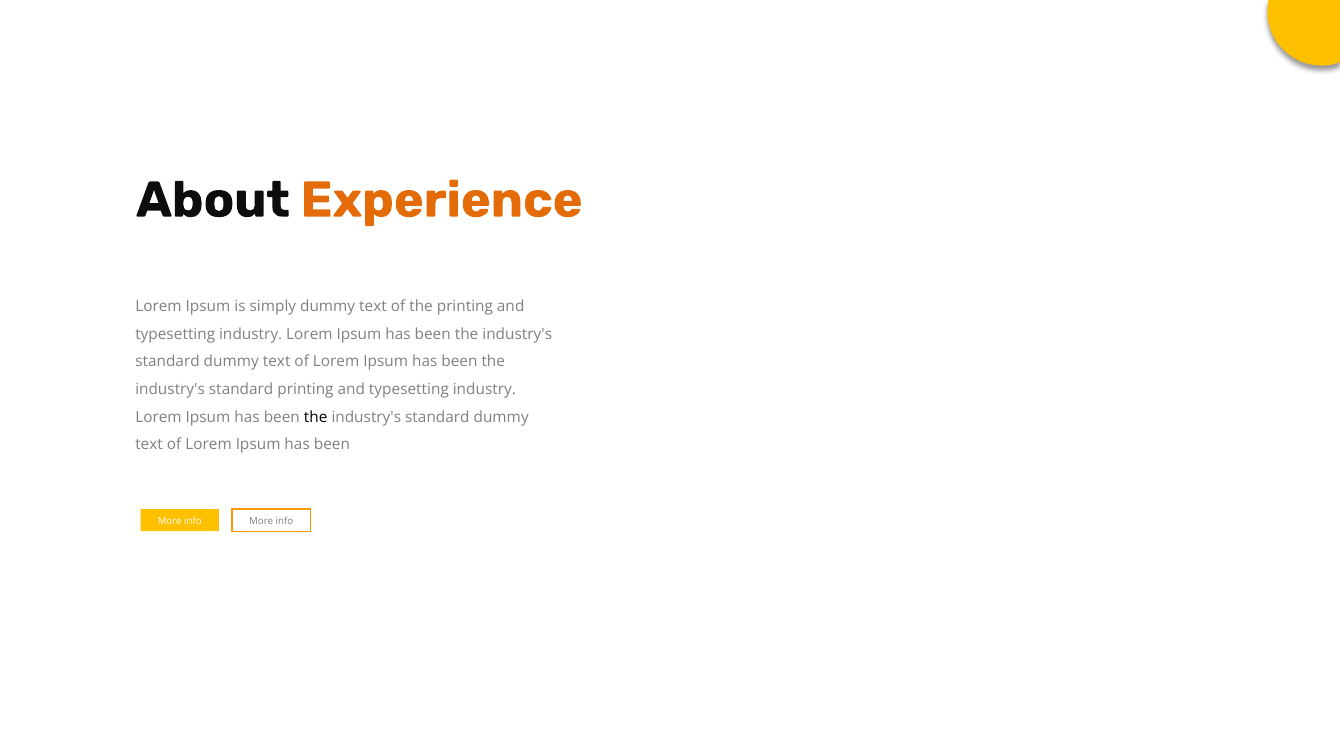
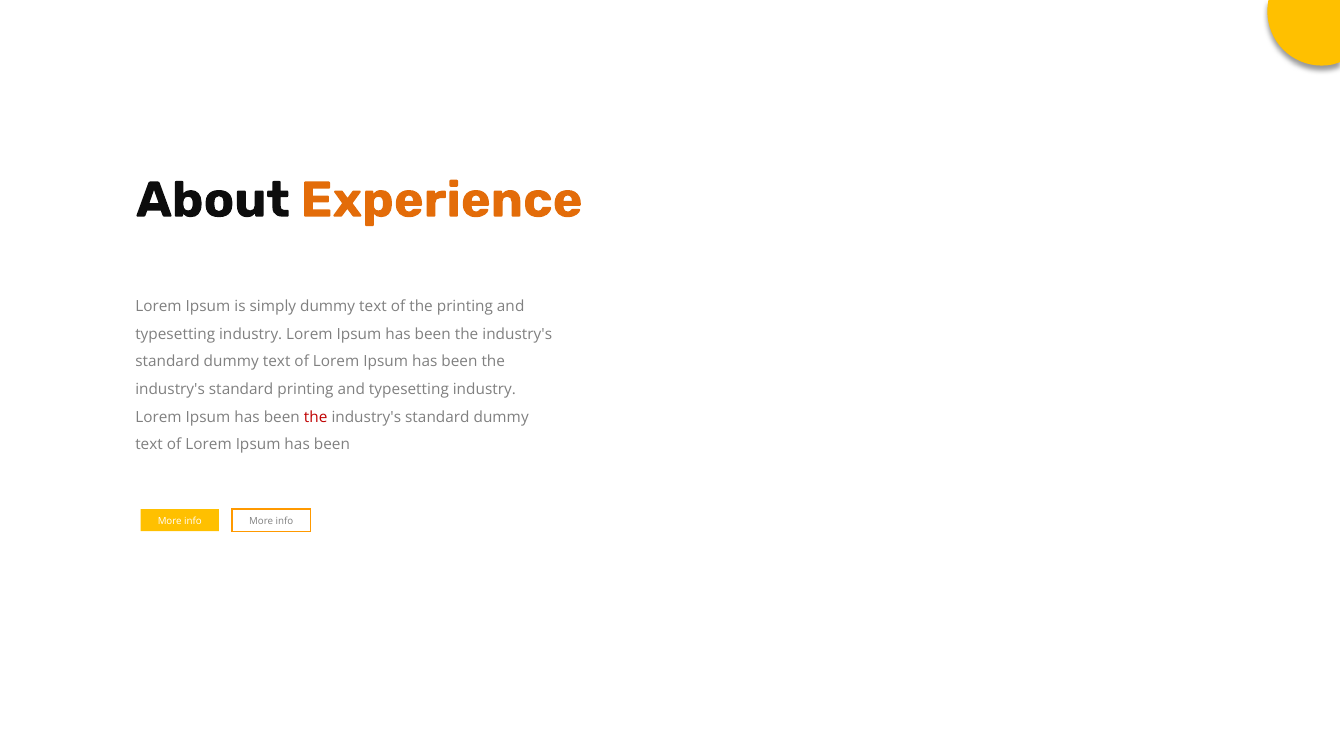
the at (316, 417) colour: black -> red
